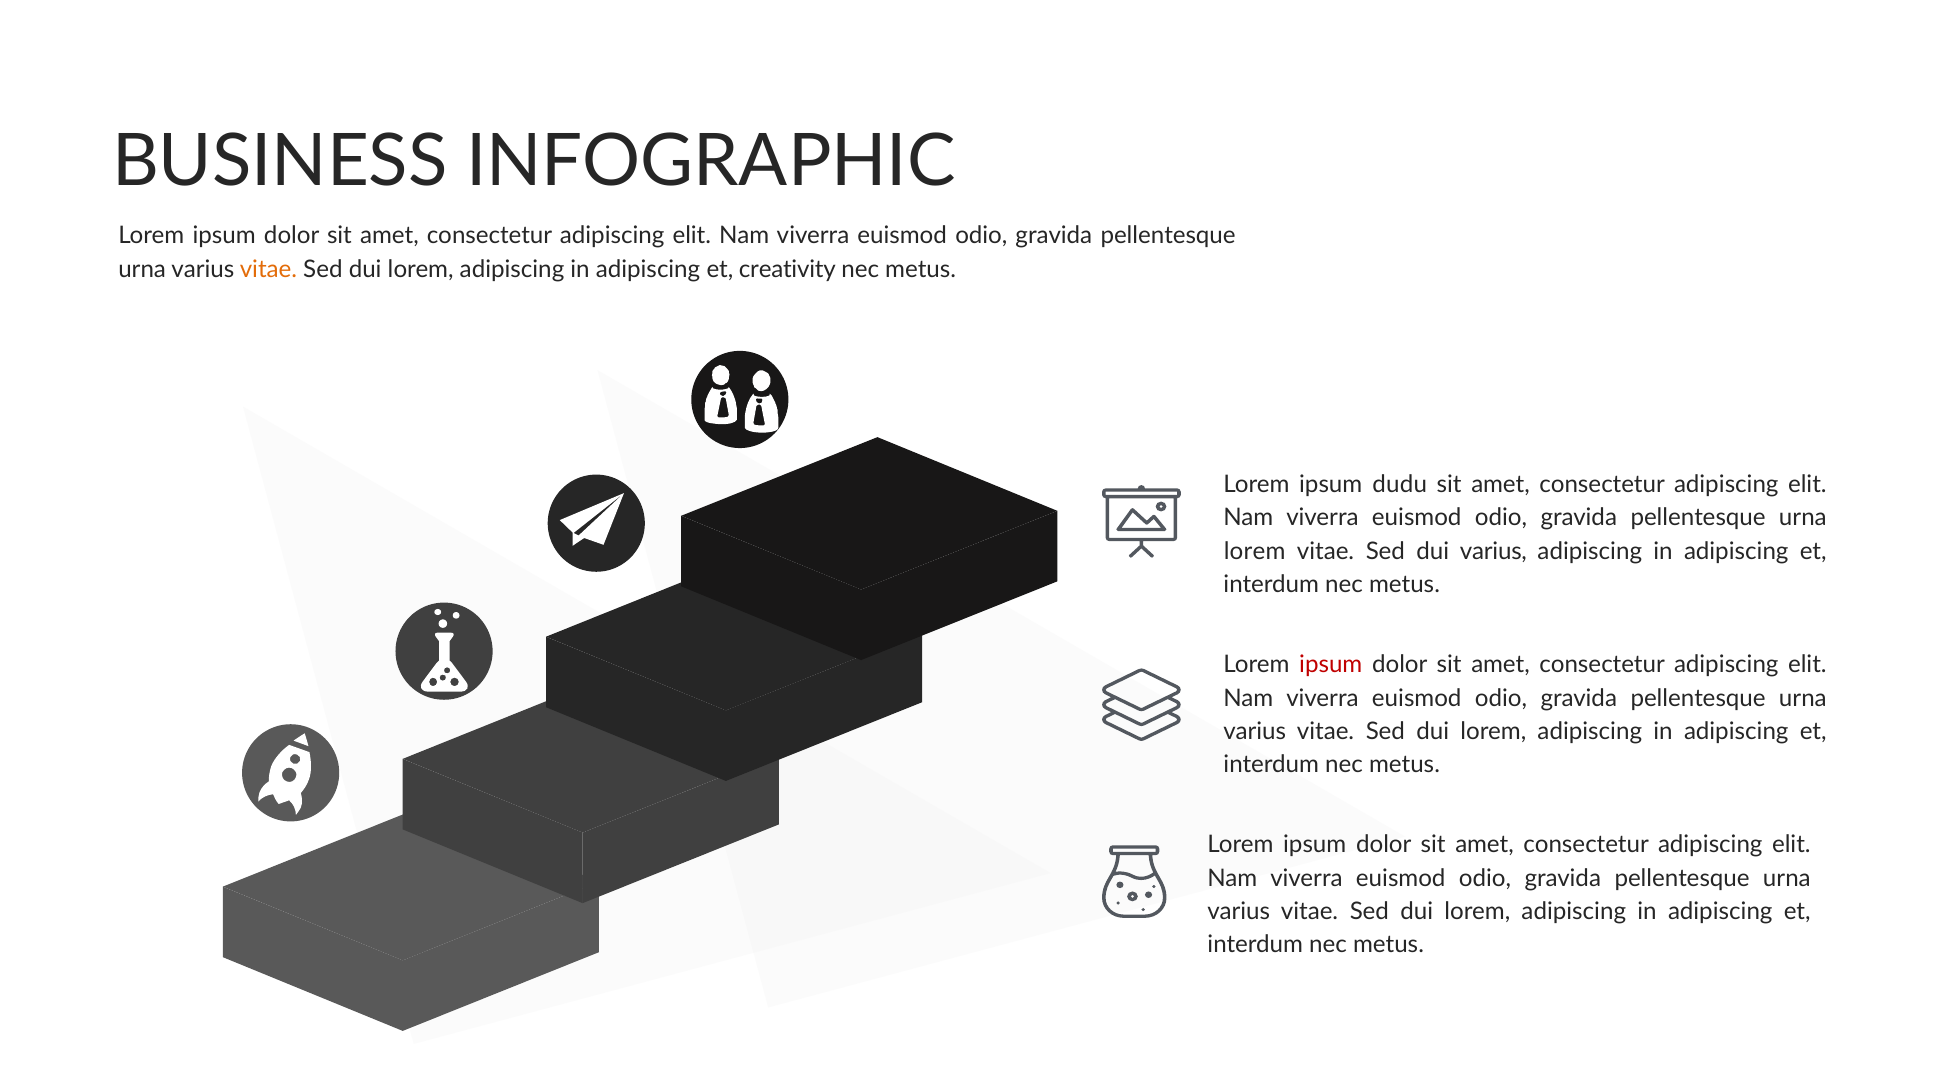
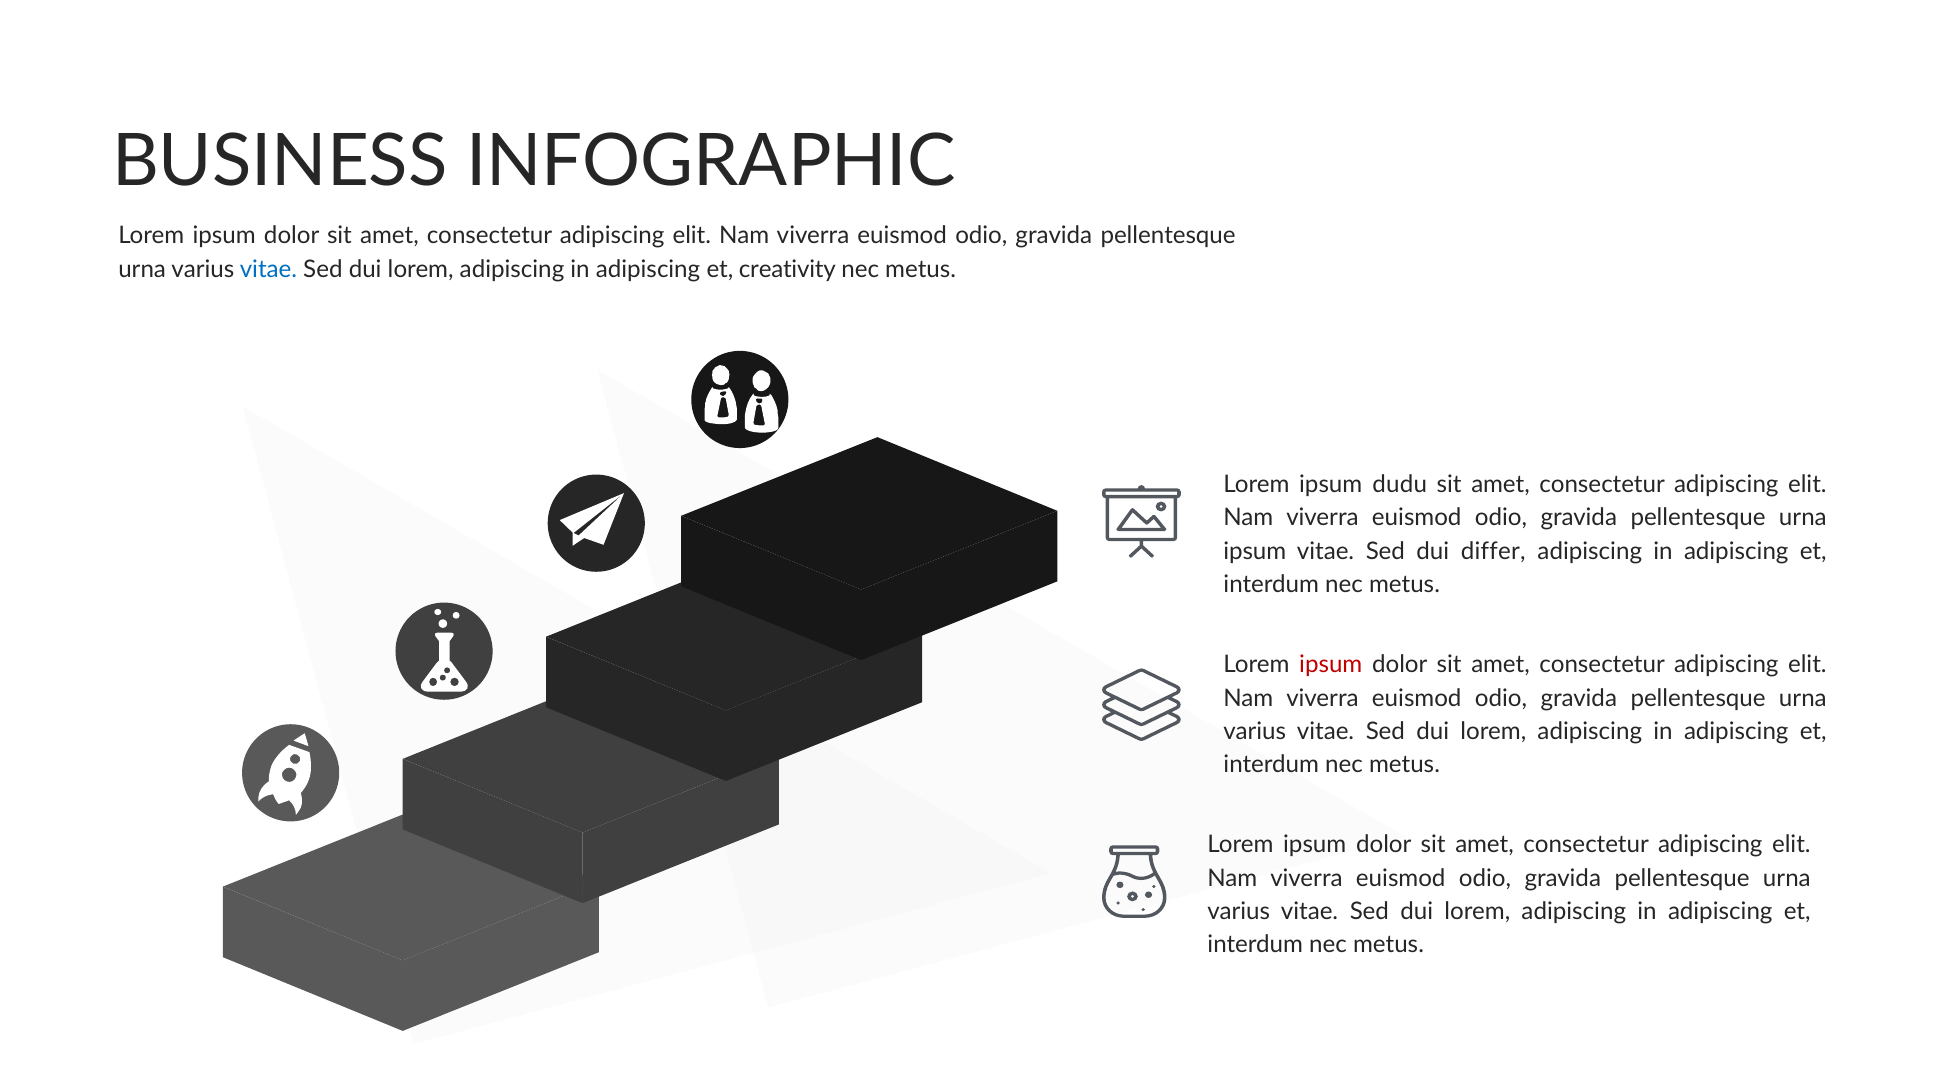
vitae at (268, 269) colour: orange -> blue
lorem at (1255, 551): lorem -> ipsum
dui varius: varius -> differ
